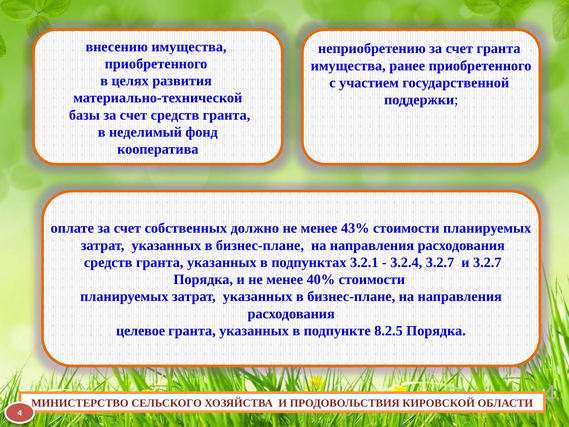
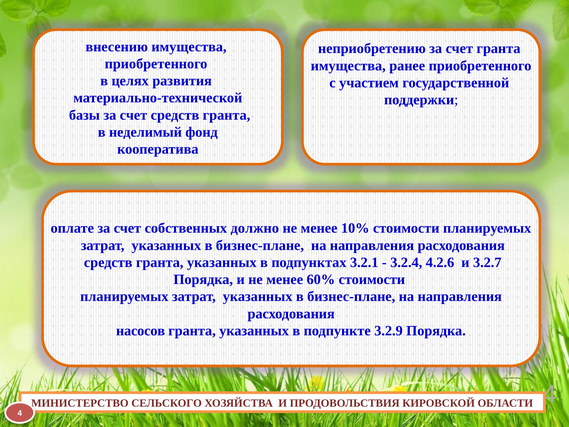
43%: 43% -> 10%
3.2.4 3.2.7: 3.2.7 -> 4.2.6
40%: 40% -> 60%
целевое: целевое -> насосов
8.2.5: 8.2.5 -> 3.2.9
